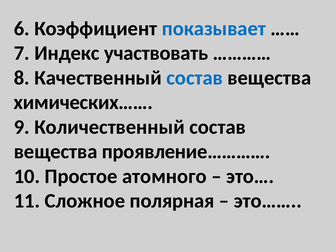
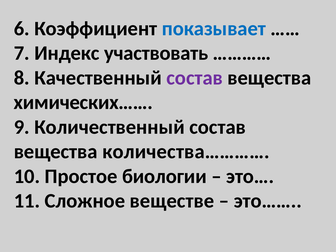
состав at (195, 78) colour: blue -> purple
проявление…………: проявление………… -> количества…………
атомного: атомного -> биологии
полярная: полярная -> веществе
